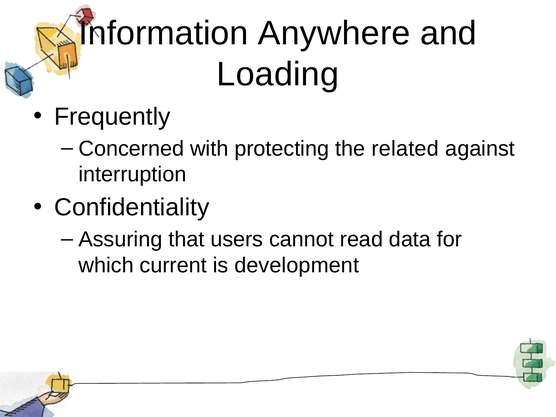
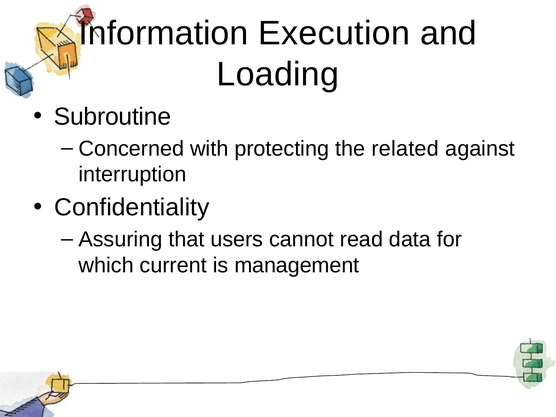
Anywhere: Anywhere -> Execution
Frequently: Frequently -> Subroutine
development: development -> management
